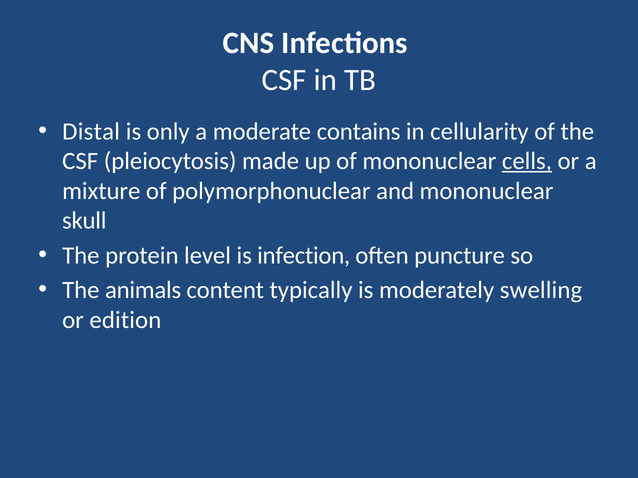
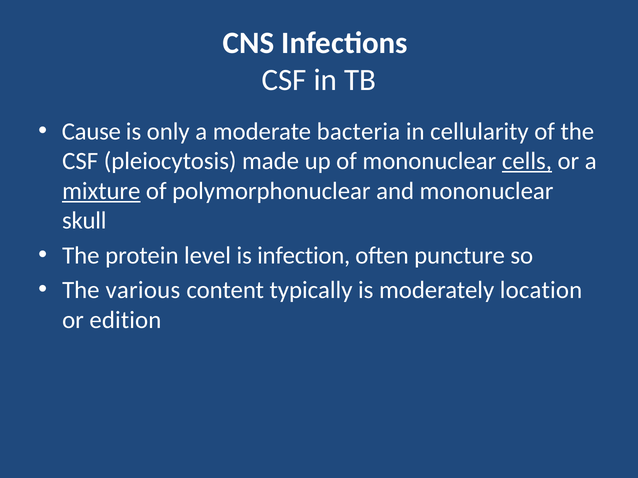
Distal: Distal -> Cause
contains: contains -> bacteria
mixture underline: none -> present
animals: animals -> various
swelling: swelling -> location
